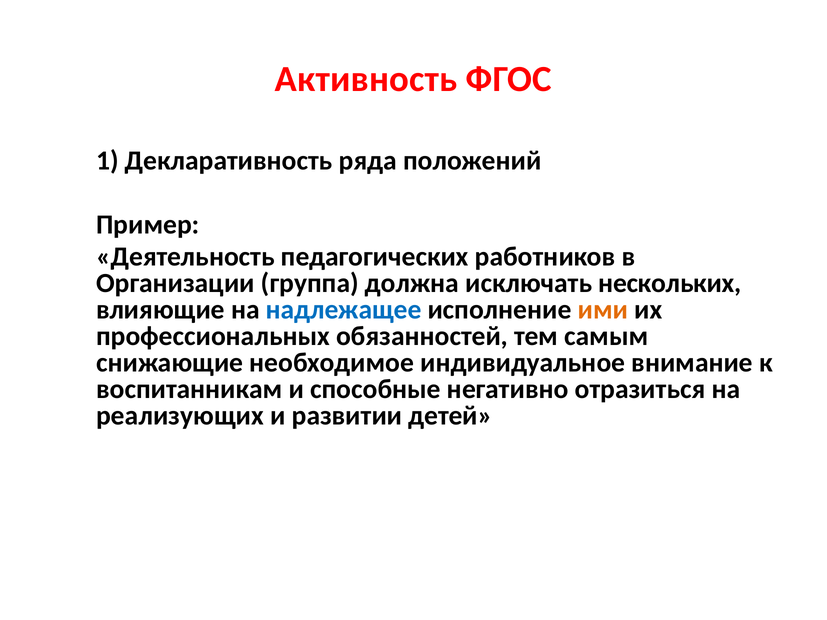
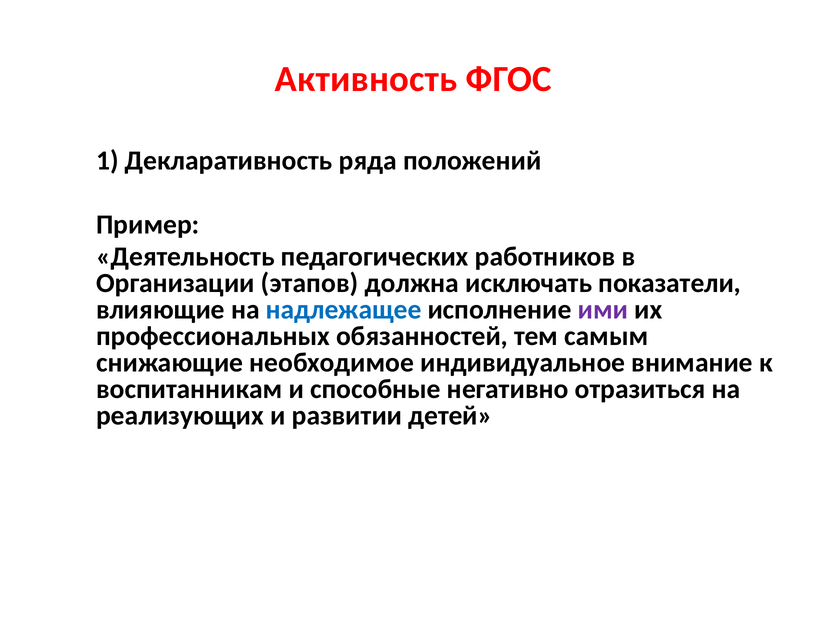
группа: группа -> этапов
нескольких: нескольких -> показатели
ими colour: orange -> purple
